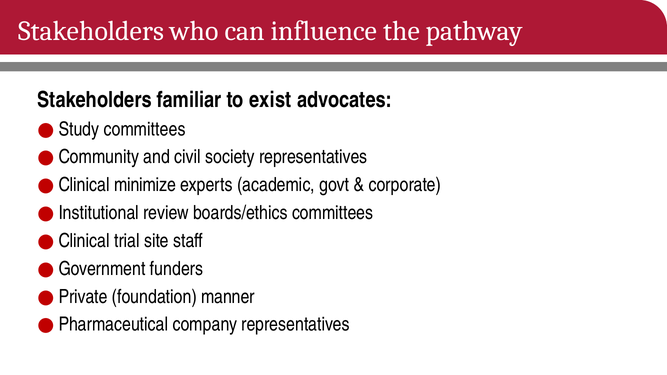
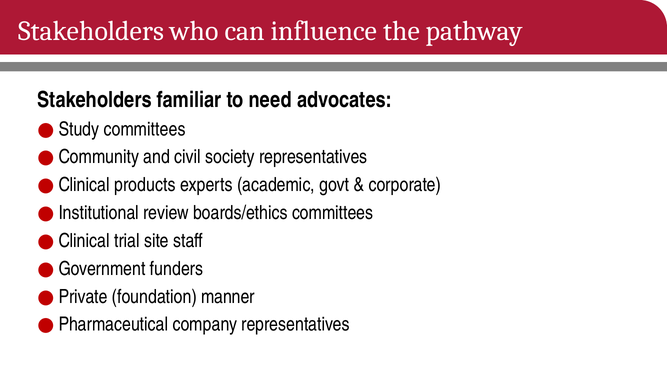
exist: exist -> need
minimize: minimize -> products
